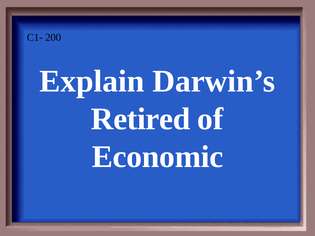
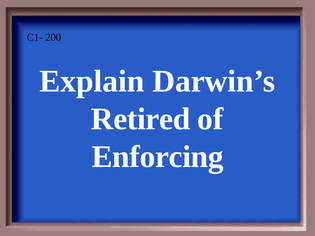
Economic: Economic -> Enforcing
